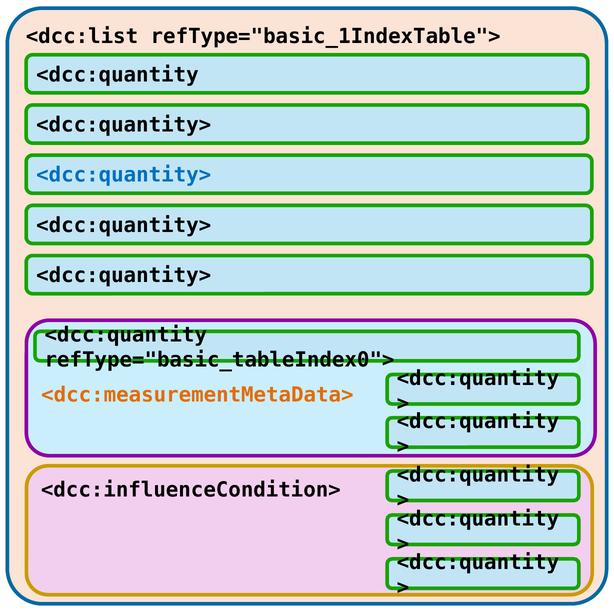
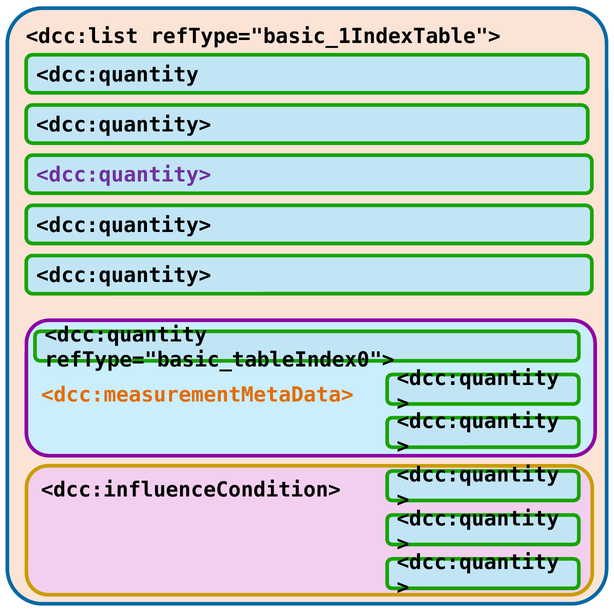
<dcc:quantity> at (124, 175) colour: blue -> purple
